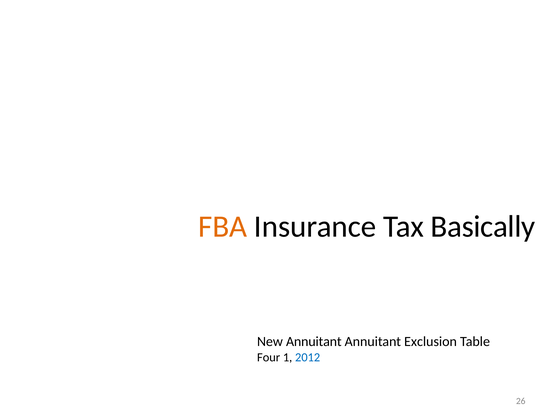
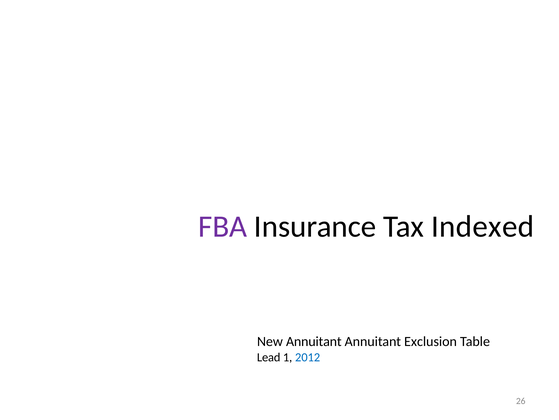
FBA colour: orange -> purple
Basically: Basically -> Indexed
Four: Four -> Lead
